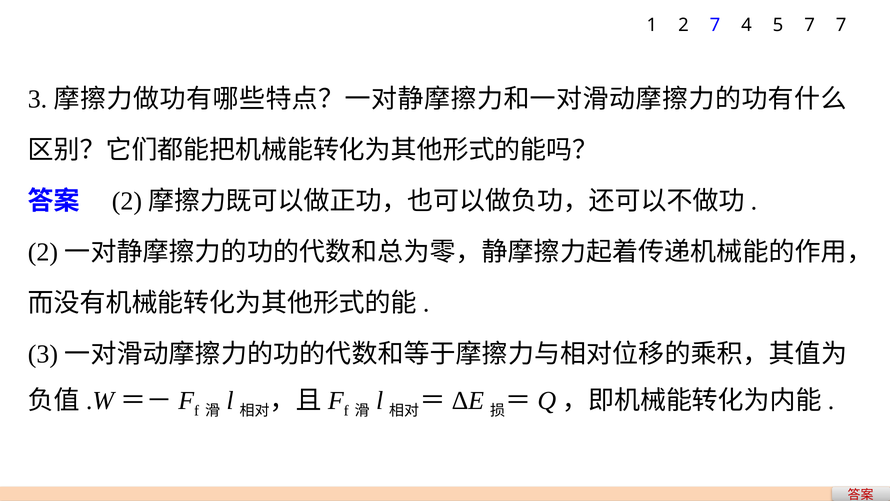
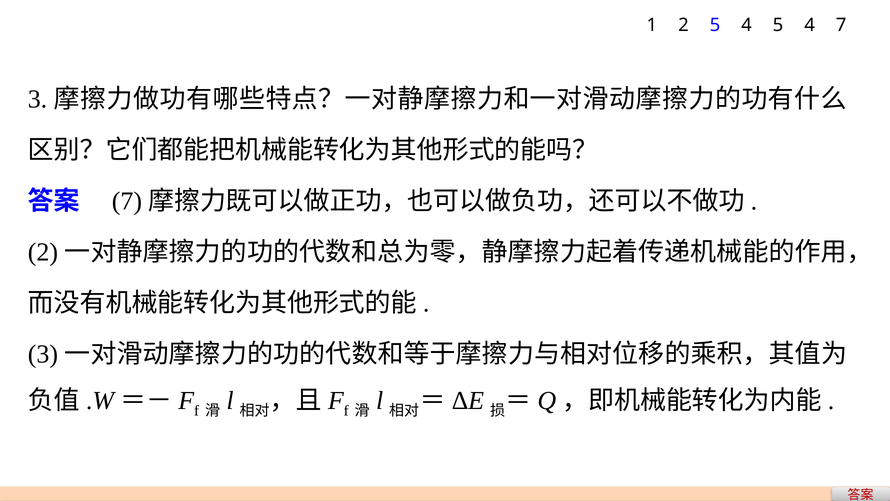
2 7: 7 -> 5
4 5 7: 7 -> 4
2 at (127, 201): 2 -> 7
